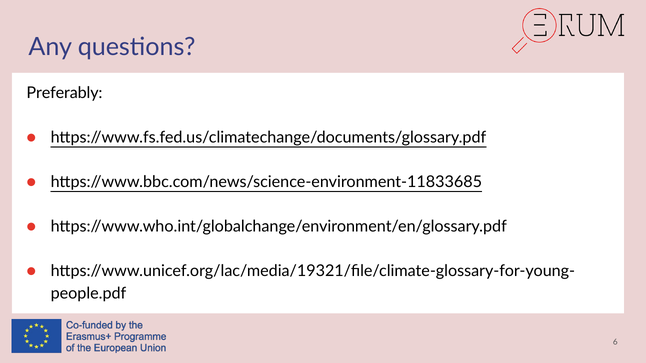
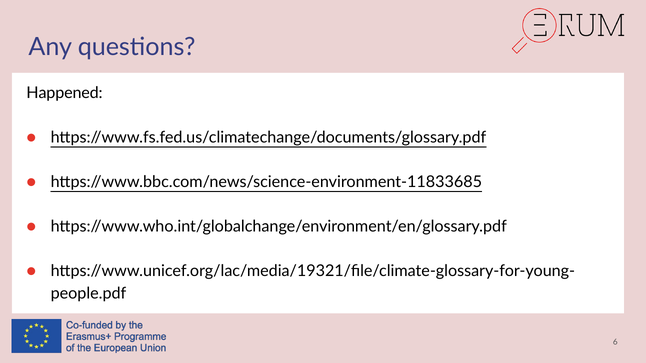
Preferably: Preferably -> Happened
